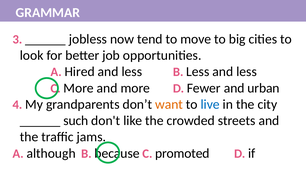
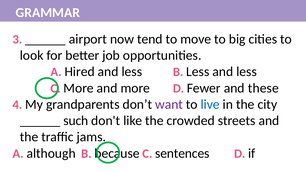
jobless: jobless -> airport
urban: urban -> these
want colour: orange -> purple
promoted: promoted -> sentences
